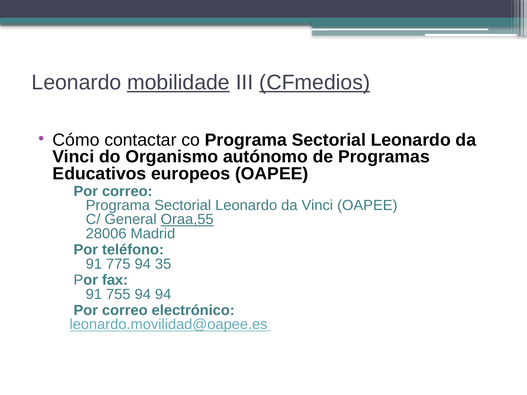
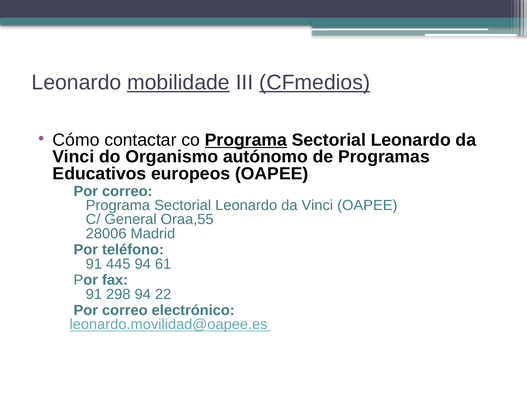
Programa at (246, 140) underline: none -> present
Oraa,55 underline: present -> none
775: 775 -> 445
35: 35 -> 61
755: 755 -> 298
94 94: 94 -> 22
